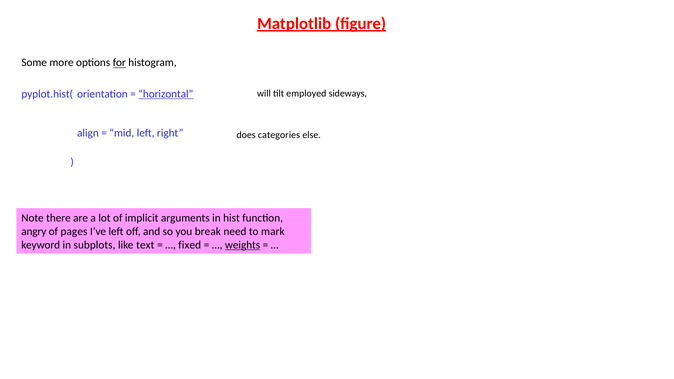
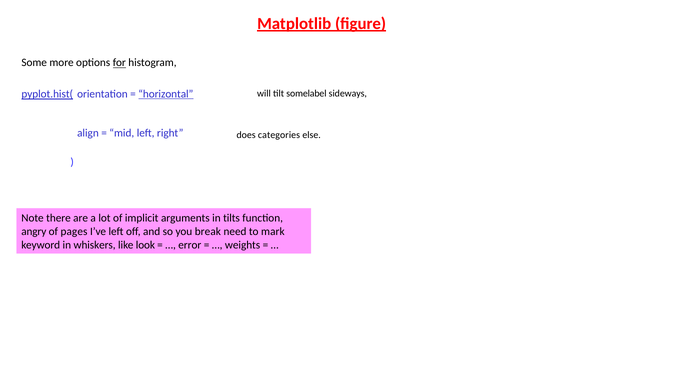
employed: employed -> somelabel
pyplot.hist( underline: none -> present
hist: hist -> tilts
subplots: subplots -> whiskers
text: text -> look
fixed: fixed -> error
weights underline: present -> none
